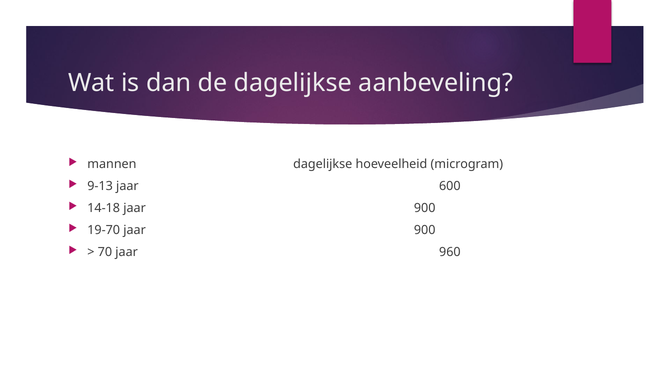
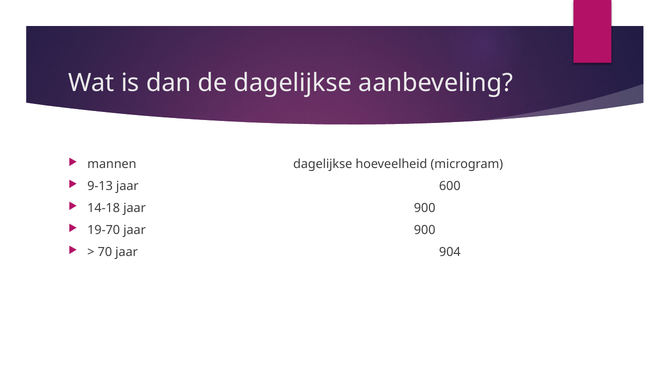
960: 960 -> 904
